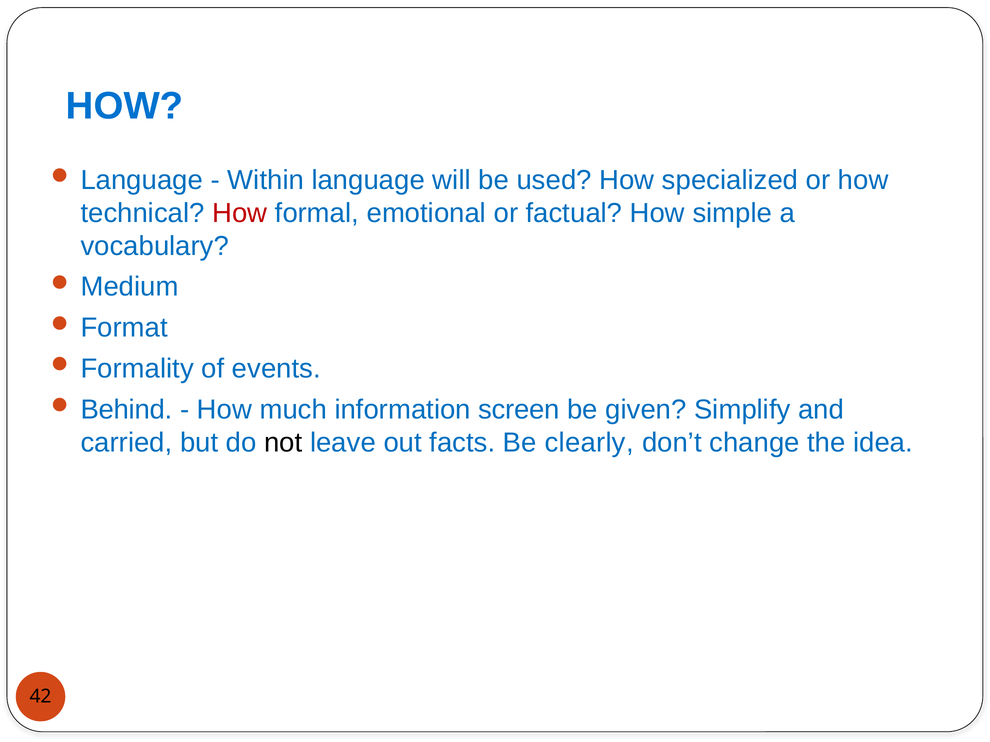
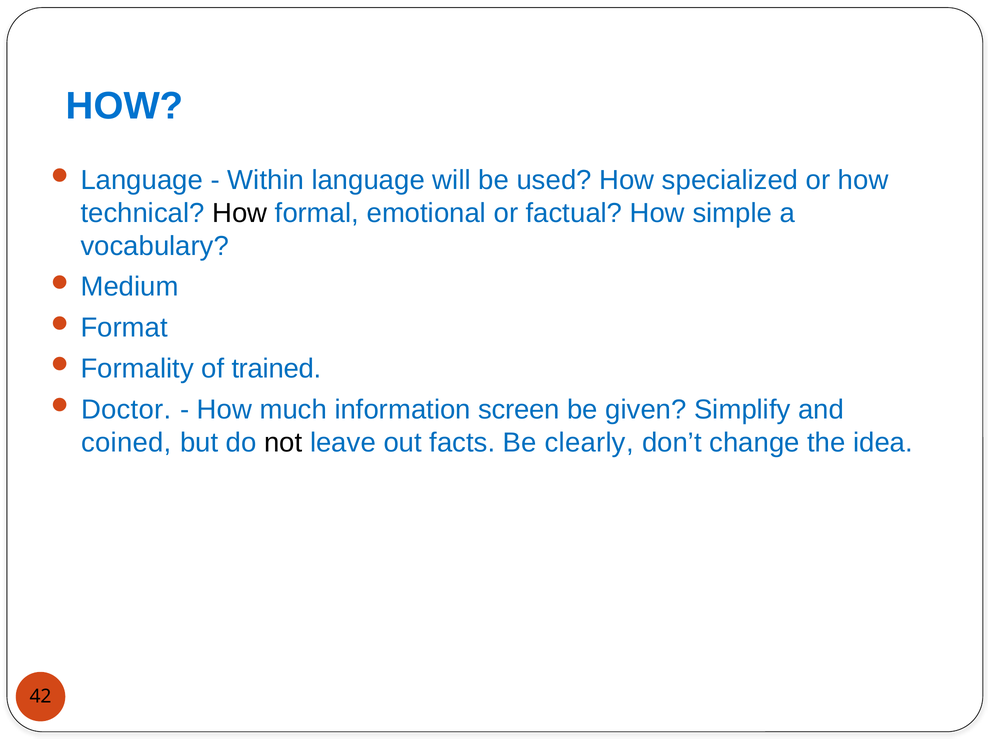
How at (240, 213) colour: red -> black
events: events -> trained
Behind: Behind -> Doctor
carried: carried -> coined
